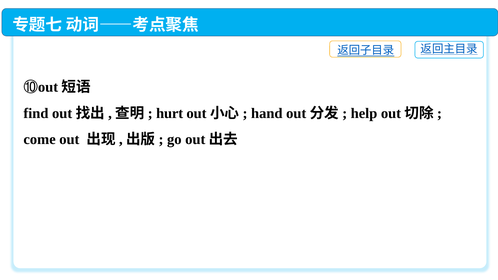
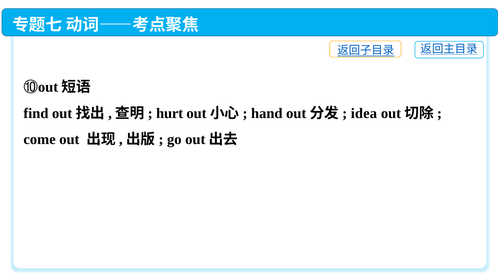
help: help -> idea
